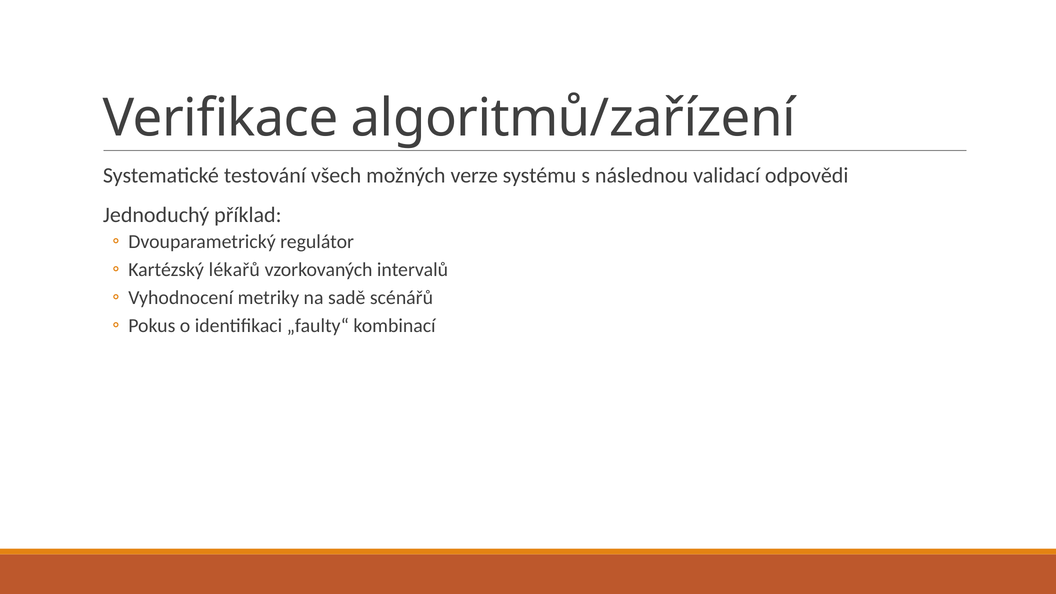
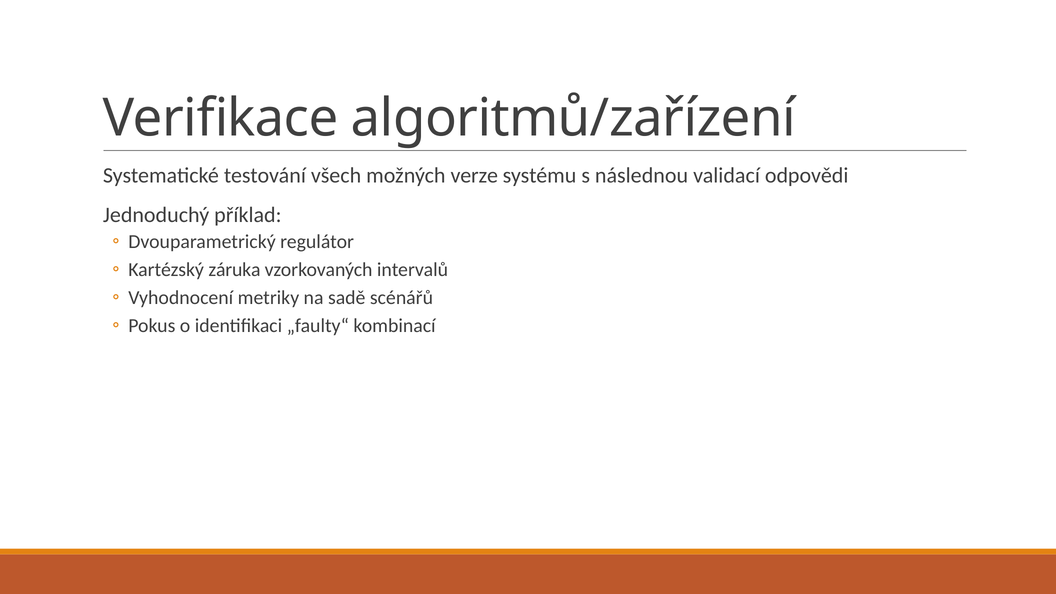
lékařů: lékařů -> záruka
